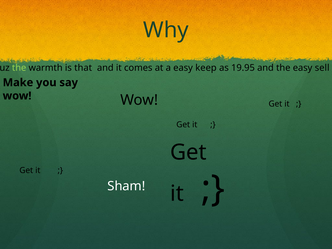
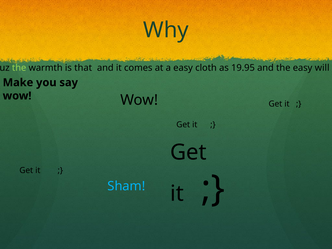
keep: keep -> cloth
easy sell: sell -> will
Sham colour: white -> light blue
